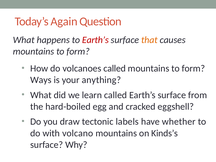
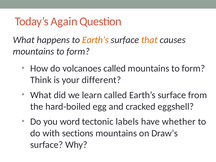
Earth’s at (95, 40) colour: red -> orange
Ways: Ways -> Think
anything: anything -> different
draw: draw -> word
volcano: volcano -> sections
Kinds’s: Kinds’s -> Draw’s
